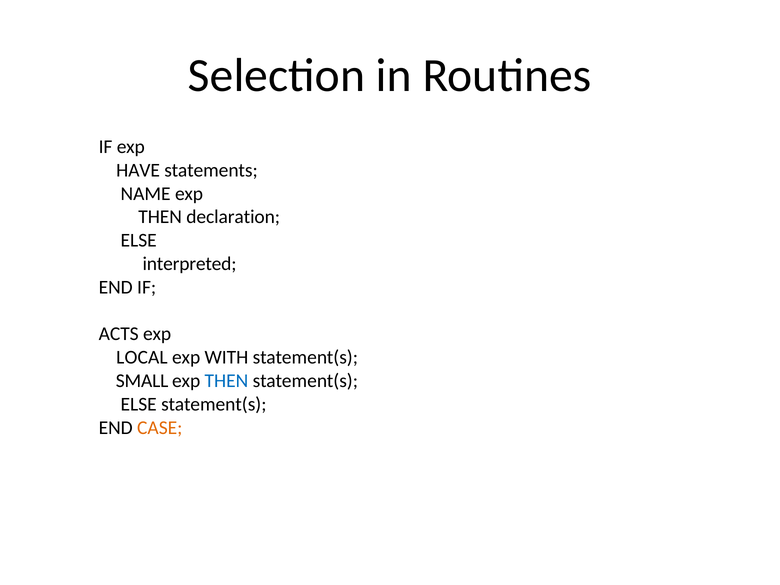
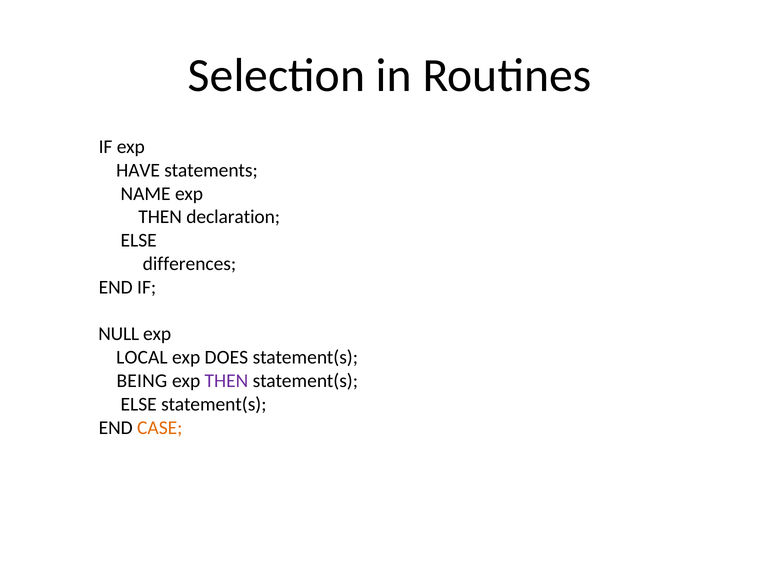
interpreted: interpreted -> differences
ACTS: ACTS -> NULL
WITH: WITH -> DOES
SMALL: SMALL -> BEING
THEN at (226, 381) colour: blue -> purple
